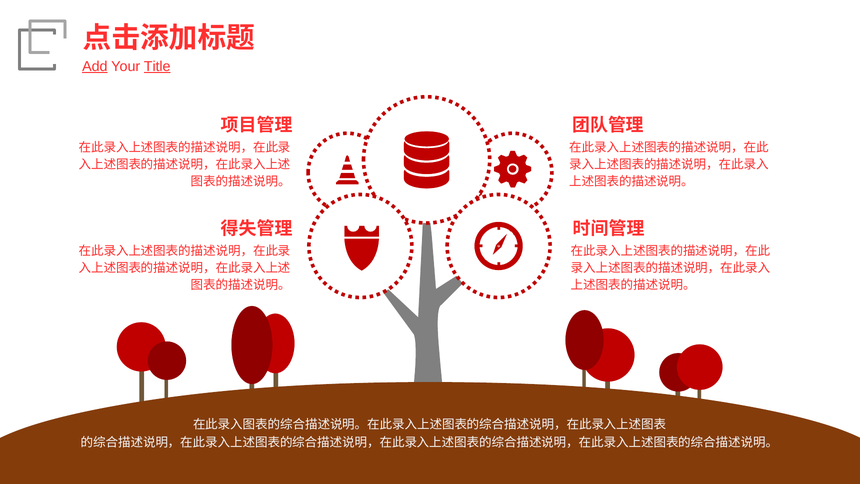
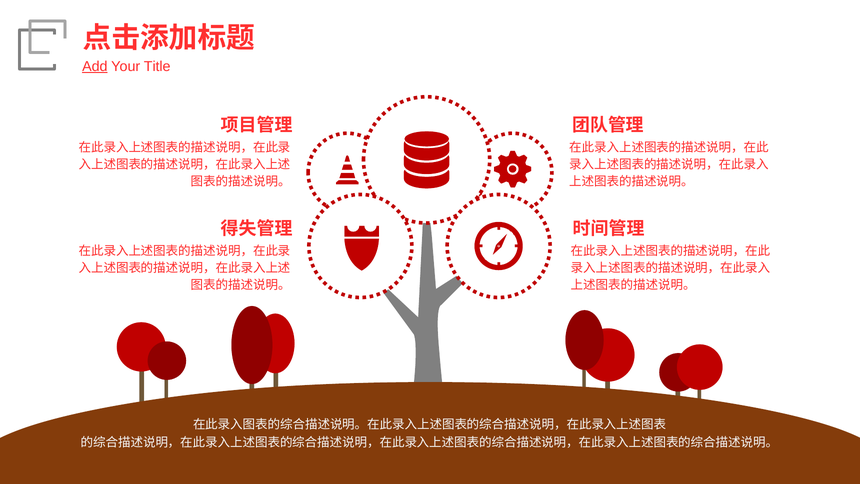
Title underline: present -> none
